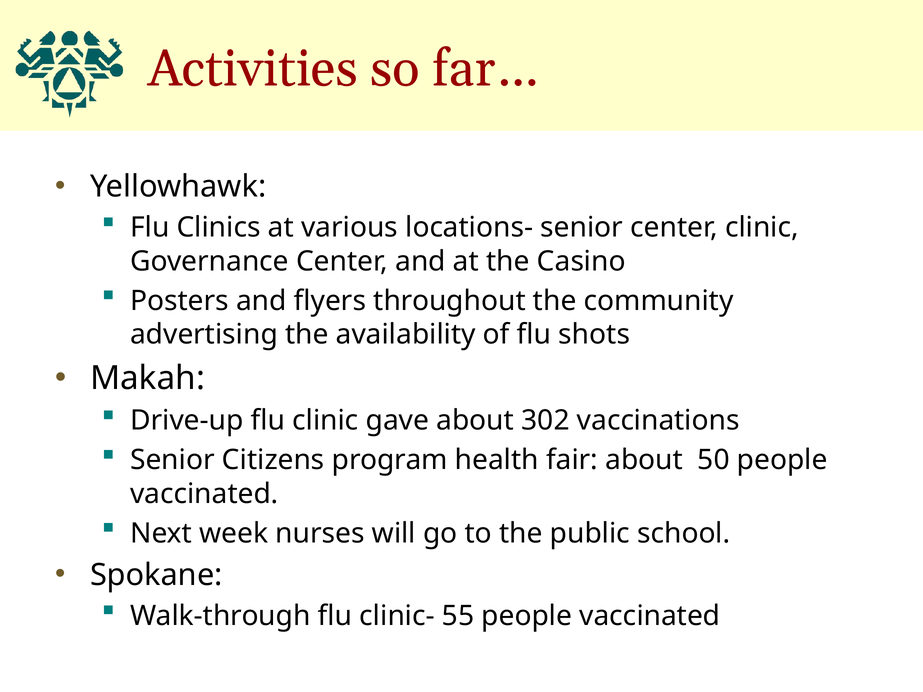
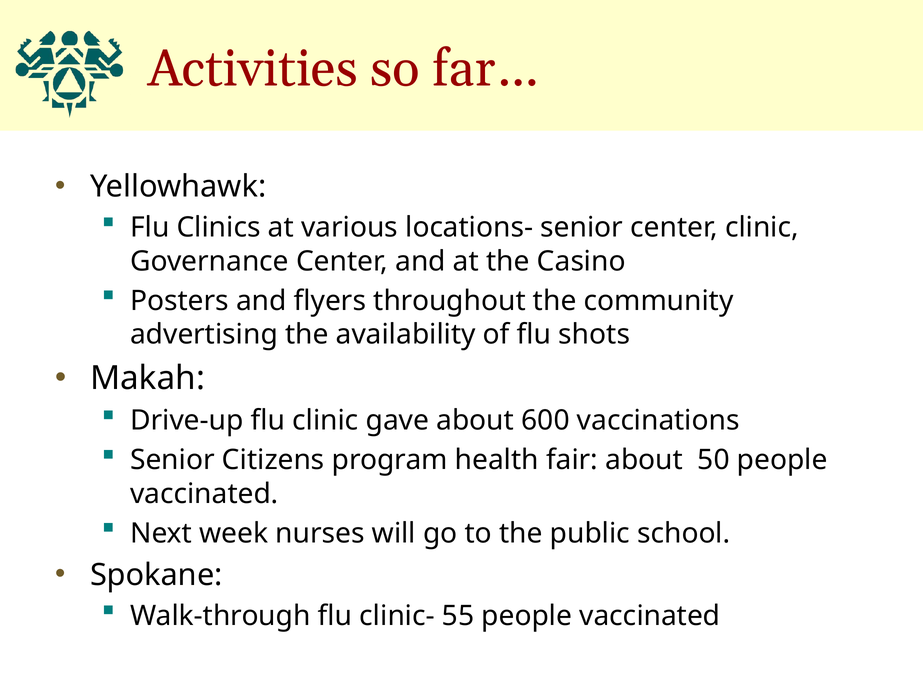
302: 302 -> 600
